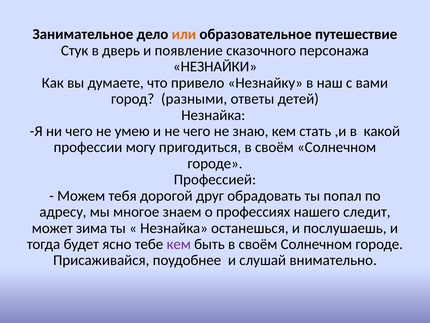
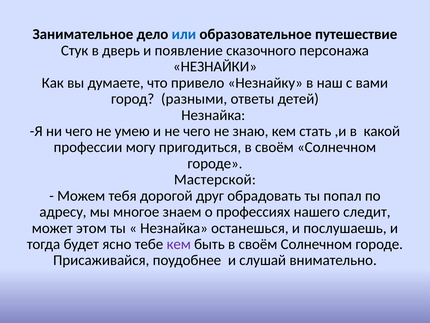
или colour: orange -> blue
Профессией: Профессией -> Мастерской
зима: зима -> этом
